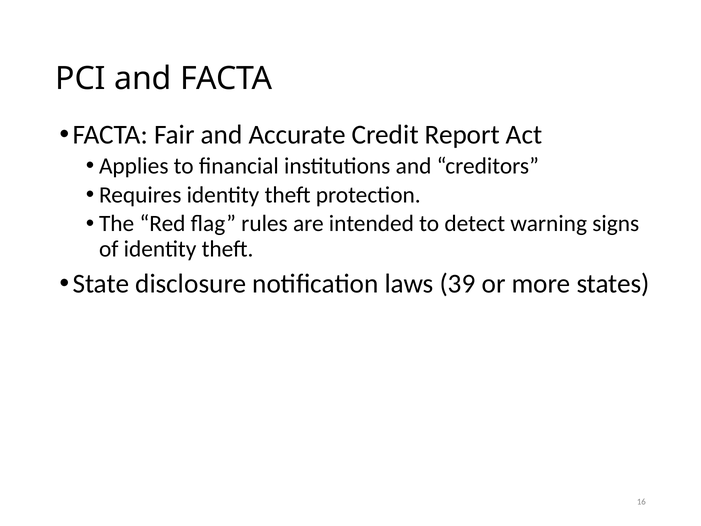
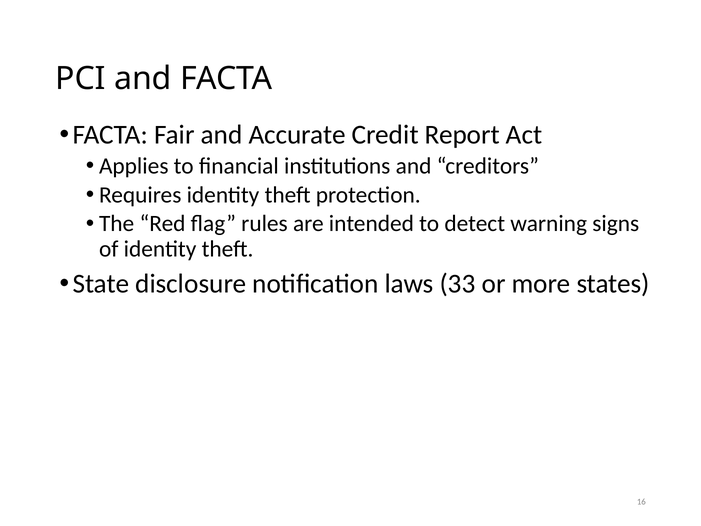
39: 39 -> 33
